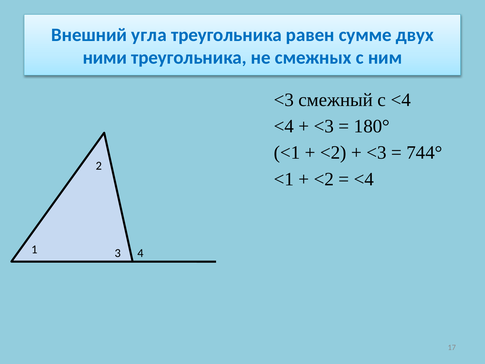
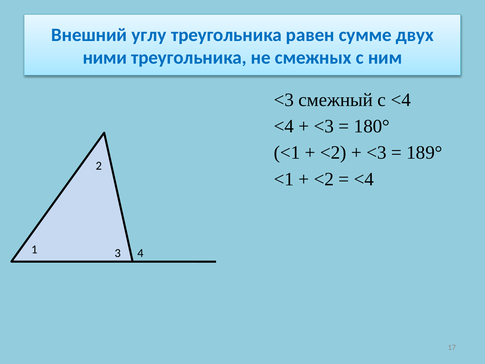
угла: угла -> углу
744°: 744° -> 189°
